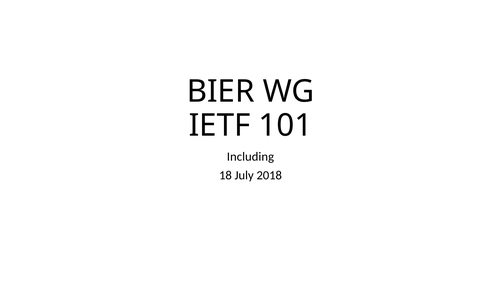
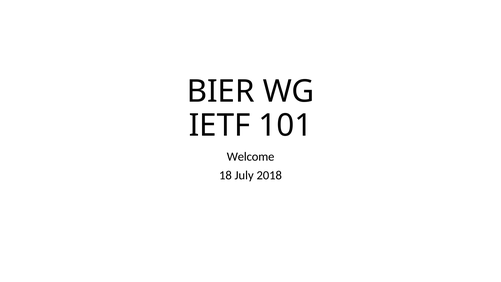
Including: Including -> Welcome
